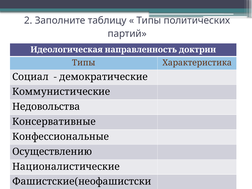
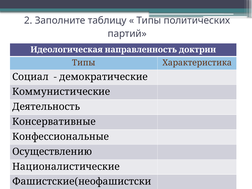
Недовольства: Недовольства -> Деятельность
